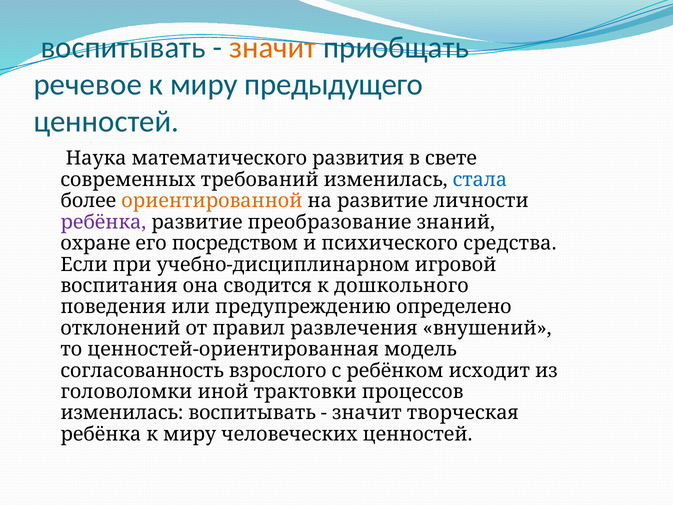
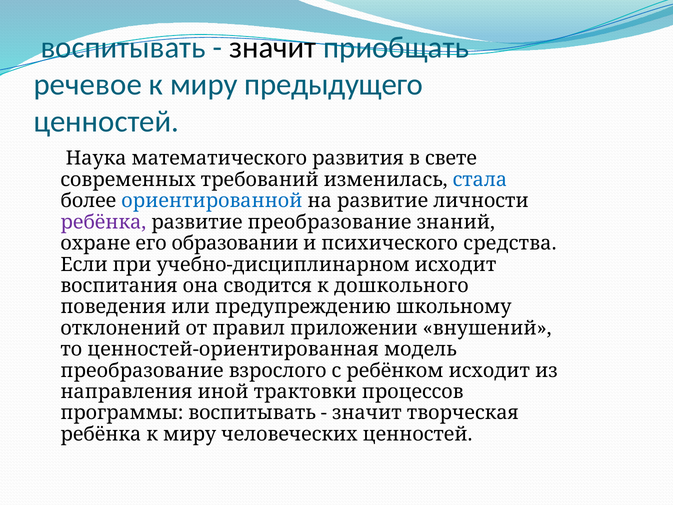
значит at (273, 48) colour: orange -> black
ориентированной colour: orange -> blue
посредством: посредством -> образовании
учебно-дисциплинарном игровой: игровой -> исходит
определено: определено -> школьному
развлечения: развлечения -> приложении
согласованность at (142, 370): согласованность -> преобразование
головоломки: головоломки -> направления
изменилась at (122, 413): изменилась -> программы
